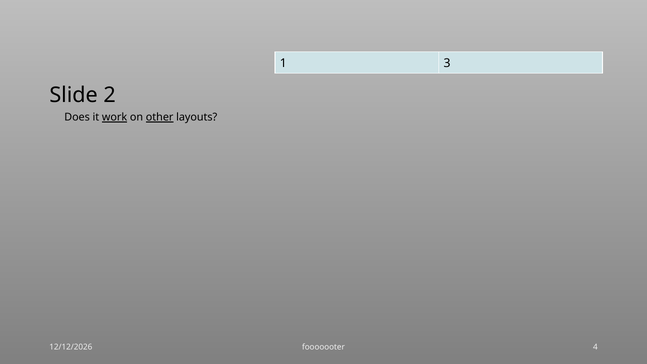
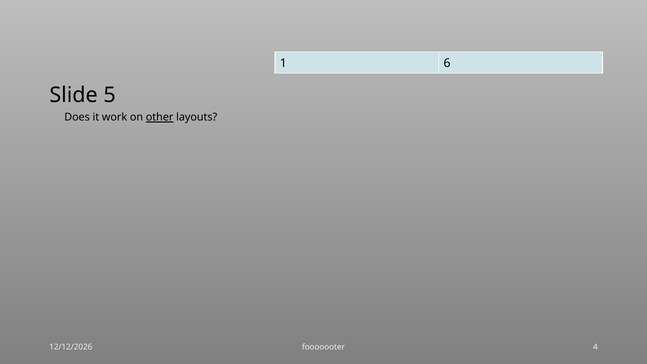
3: 3 -> 6
2: 2 -> 5
work underline: present -> none
